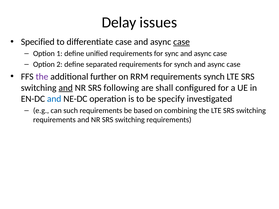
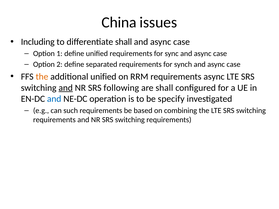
Delay: Delay -> China
Specified: Specified -> Including
differentiate case: case -> shall
case at (182, 42) underline: present -> none
the at (42, 77) colour: purple -> orange
additional further: further -> unified
requirements synch: synch -> async
